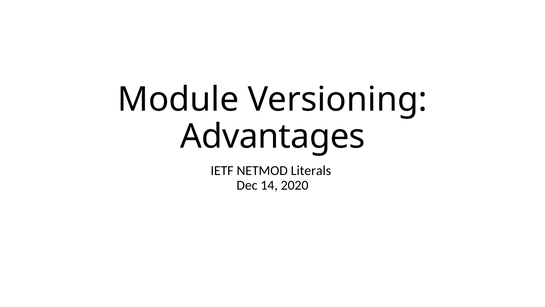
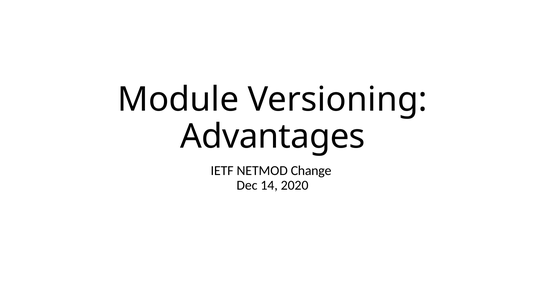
Literals: Literals -> Change
